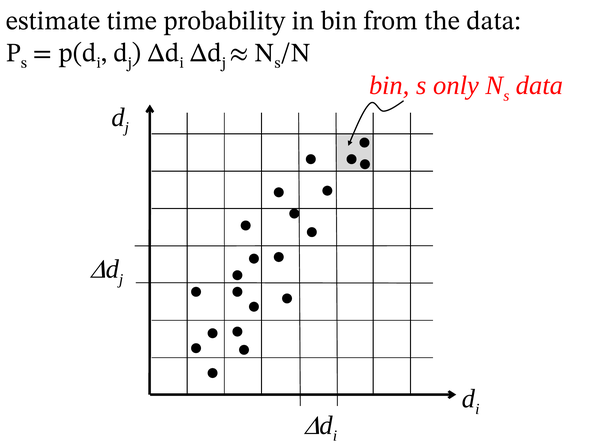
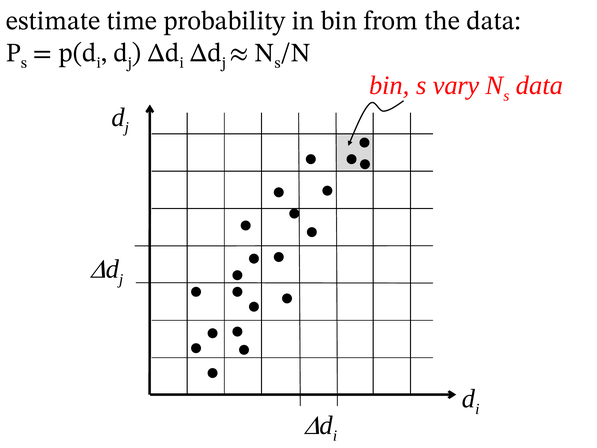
only: only -> vary
